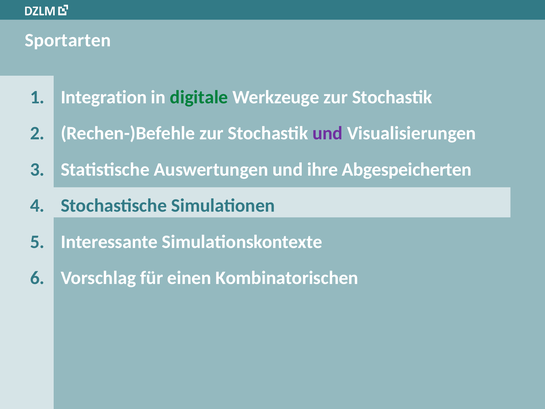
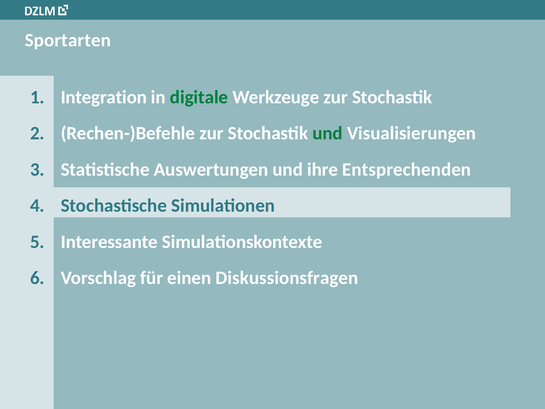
und at (328, 133) colour: purple -> green
Abgespeicherten: Abgespeicherten -> Entsprechenden
Kombinatorischen: Kombinatorischen -> Diskussionsfragen
